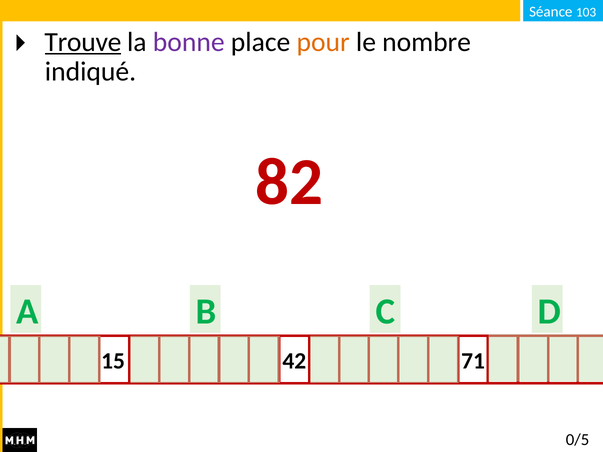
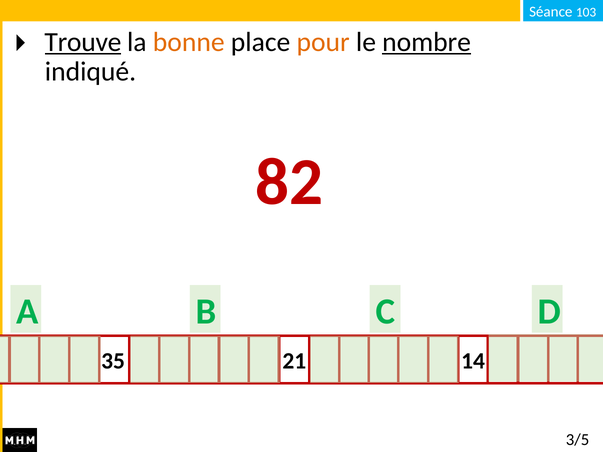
bonne colour: purple -> orange
nombre underline: none -> present
15 at (113, 361): 15 -> 35
42 at (294, 361): 42 -> 21
71 at (473, 361): 71 -> 14
0/5: 0/5 -> 3/5
